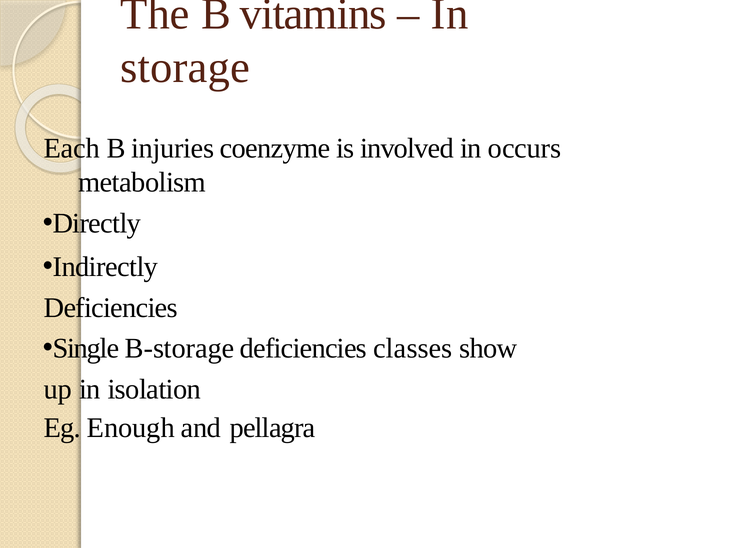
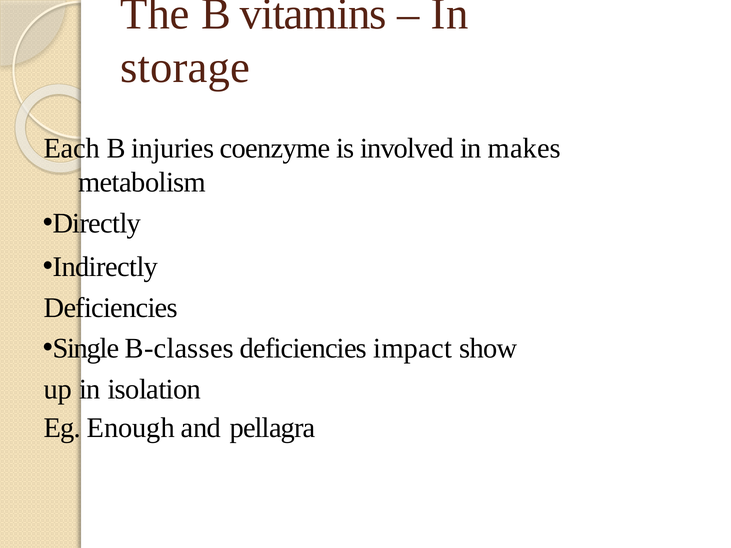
occurs: occurs -> makes
B-storage: B-storage -> B-classes
classes: classes -> impact
